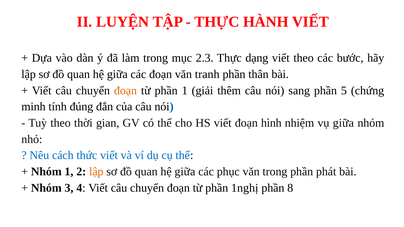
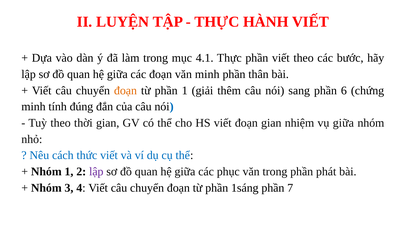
2.3: 2.3 -> 4.1
Thực dạng: dạng -> phần
văn tranh: tranh -> minh
5: 5 -> 6
đoạn hình: hình -> gian
lập at (96, 172) colour: orange -> purple
1nghị: 1nghị -> 1sáng
8: 8 -> 7
